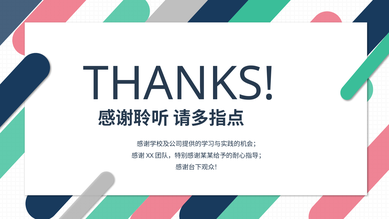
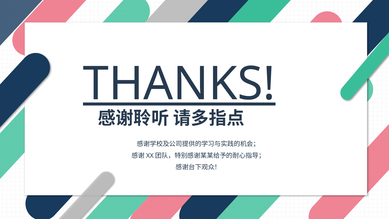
THANKS underline: none -> present
